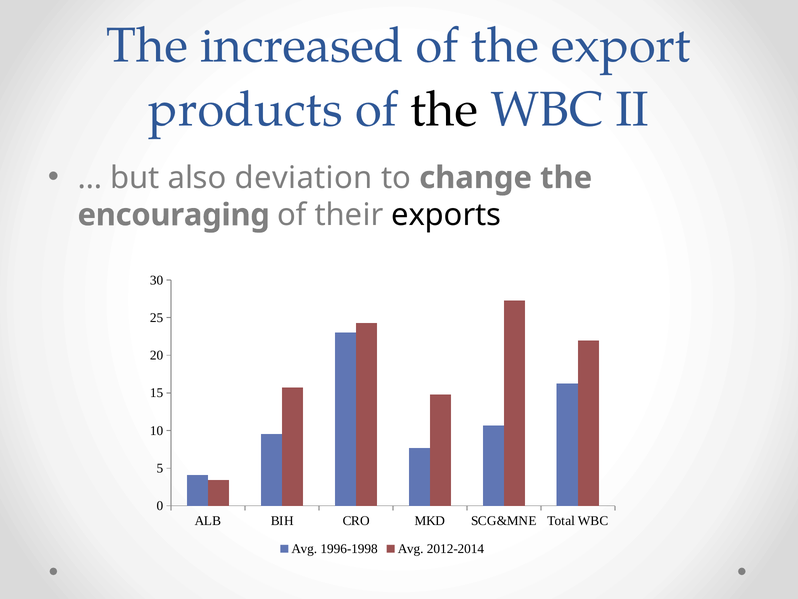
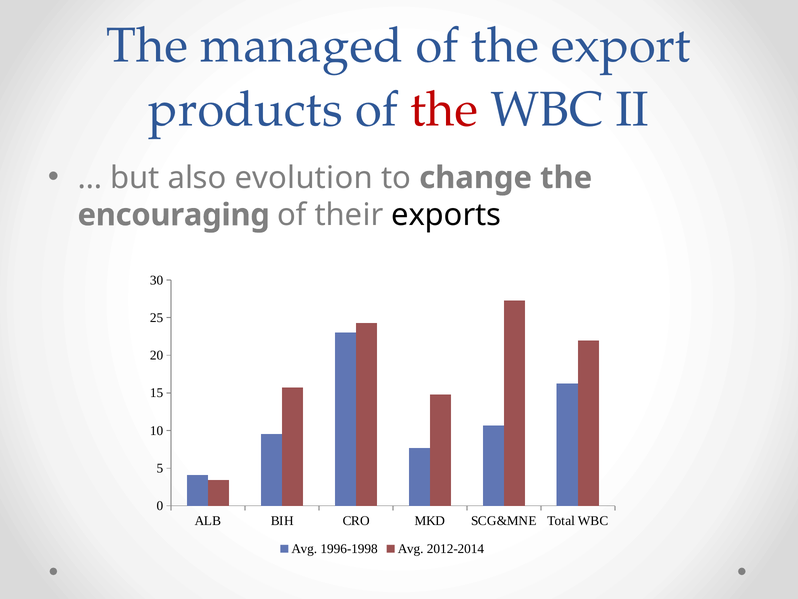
increased: increased -> managed
the at (444, 110) colour: black -> red
deviation: deviation -> evolution
